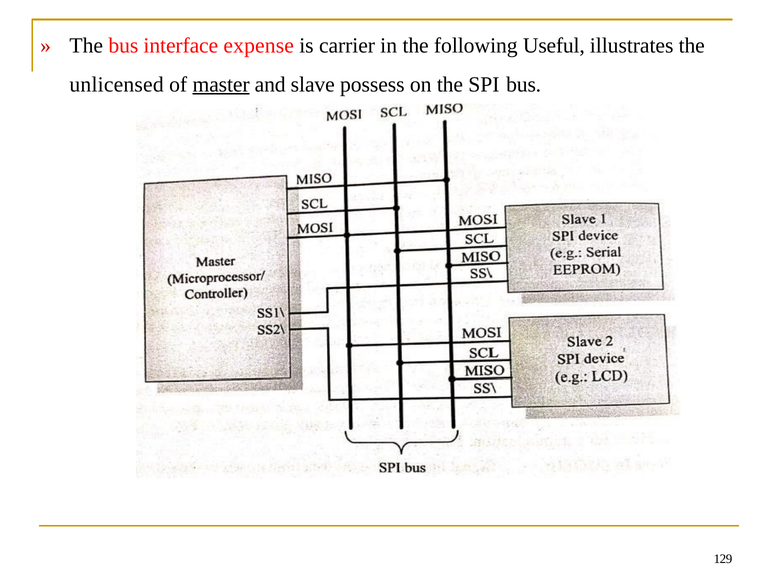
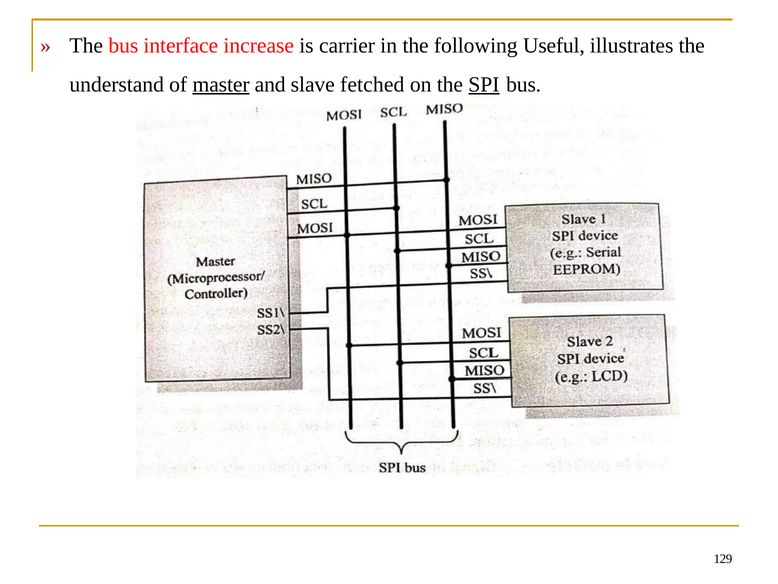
expense: expense -> increase
unlicensed: unlicensed -> understand
possess: possess -> fetched
SPI underline: none -> present
